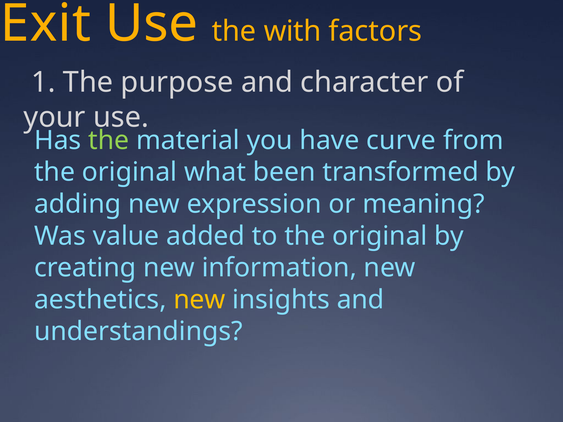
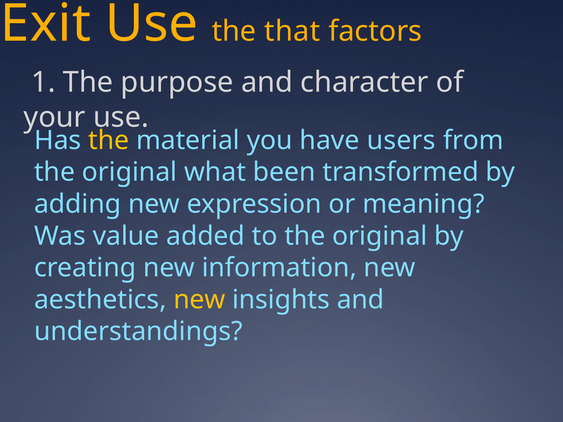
with: with -> that
the at (109, 140) colour: light green -> yellow
curve: curve -> users
